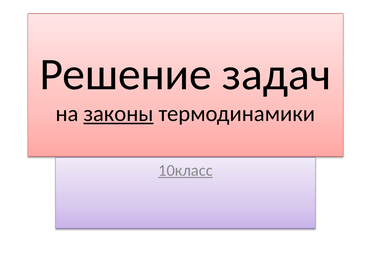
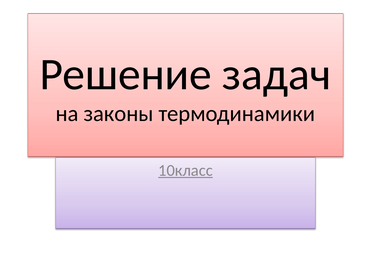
законы underline: present -> none
